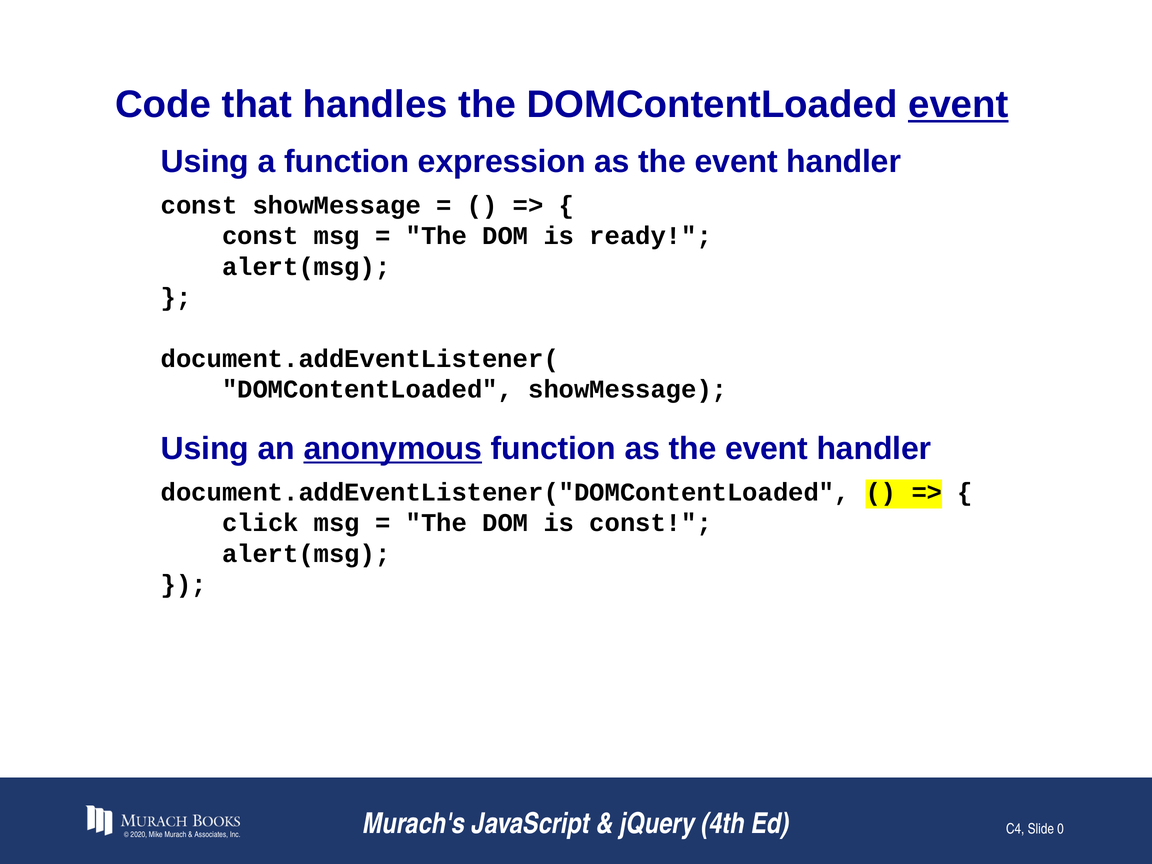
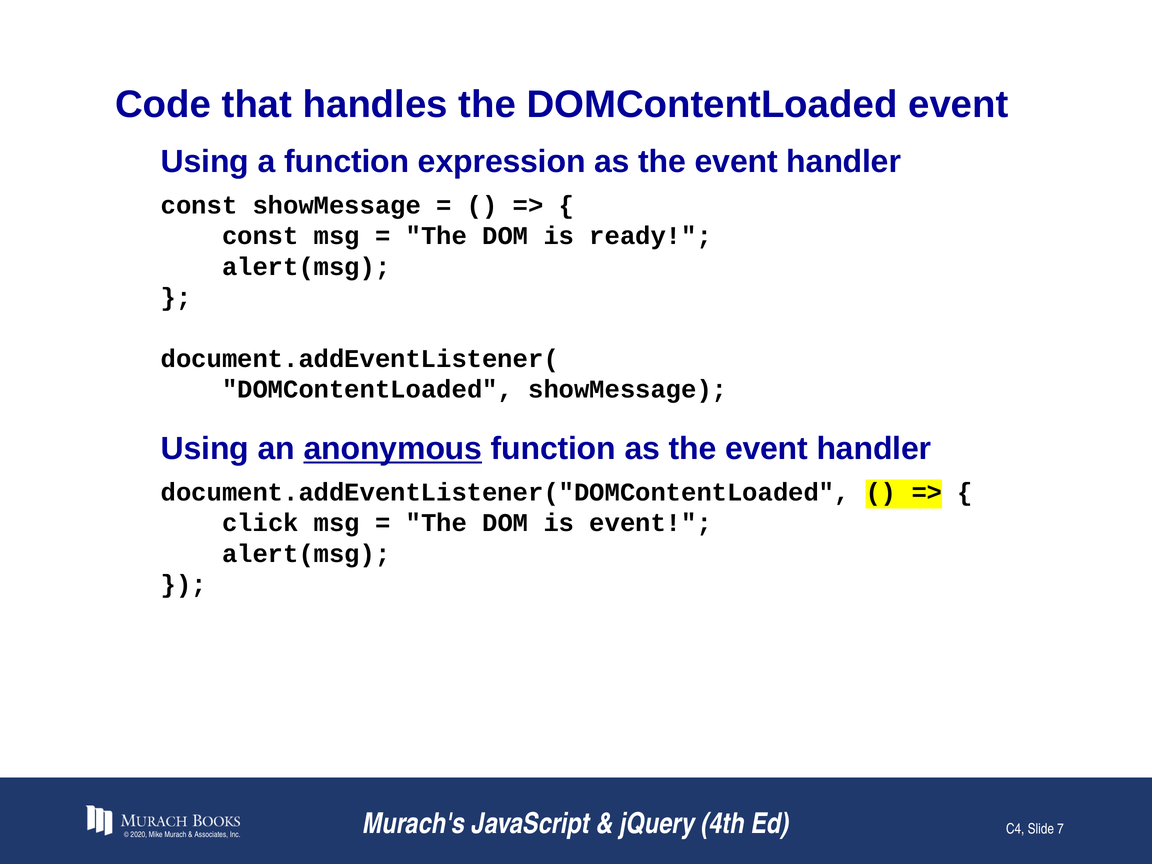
event at (958, 105) underline: present -> none
is const: const -> event
0: 0 -> 7
